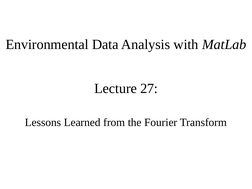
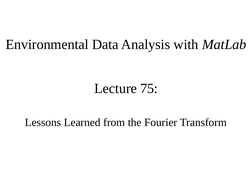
27: 27 -> 75
